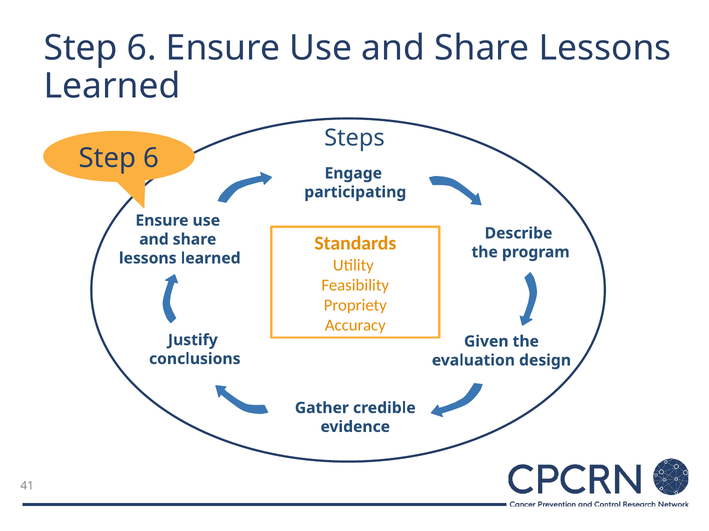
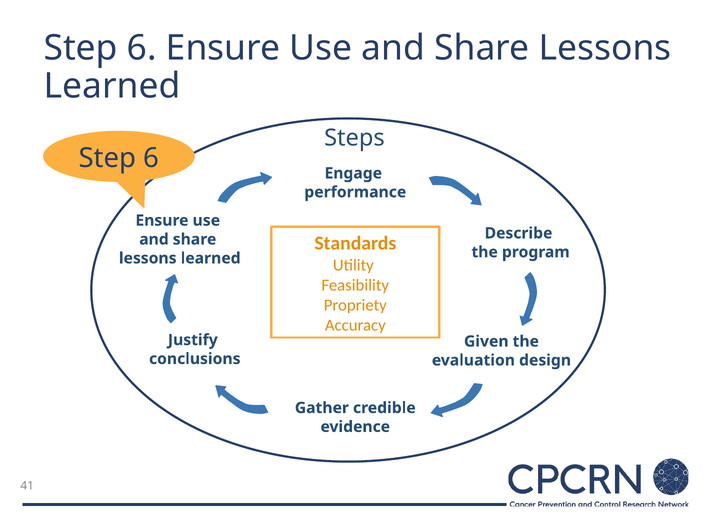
participating: participating -> performance
